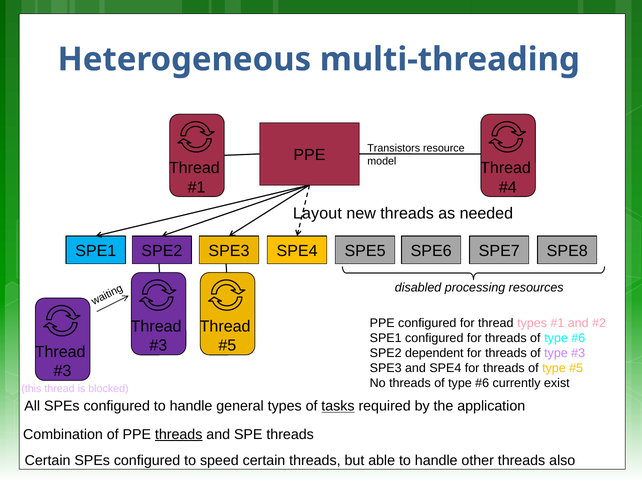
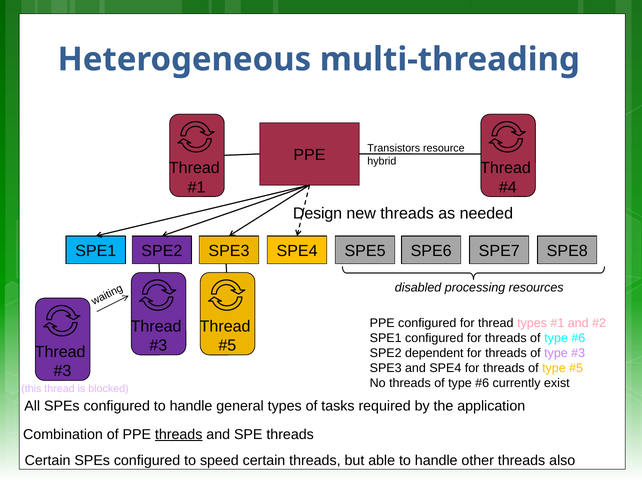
model: model -> hybrid
Layout: Layout -> Design
tasks underline: present -> none
